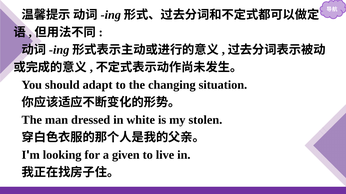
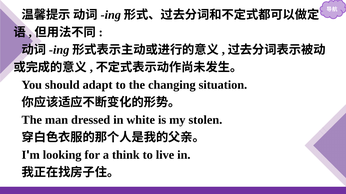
given: given -> think
